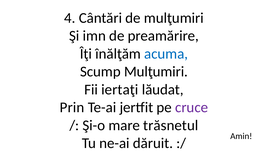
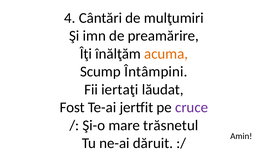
acuma colour: blue -> orange
Scump Mulţumiri: Mulţumiri -> Întâmpini
Prin: Prin -> Fost
